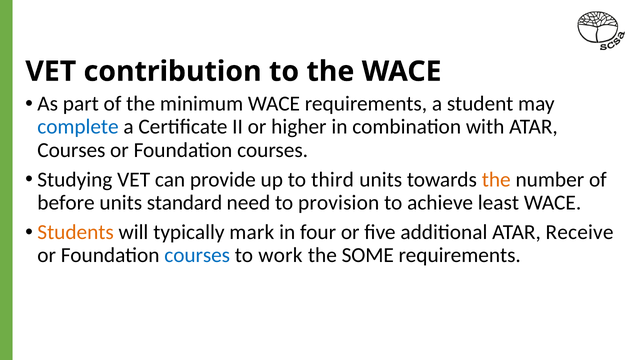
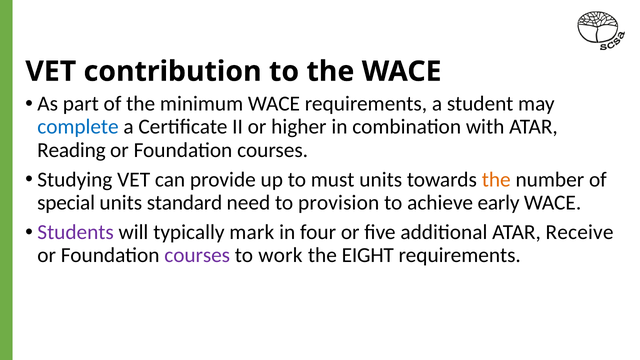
Courses at (71, 150): Courses -> Reading
third: third -> must
before: before -> special
least: least -> early
Students colour: orange -> purple
courses at (197, 255) colour: blue -> purple
SOME: SOME -> EIGHT
